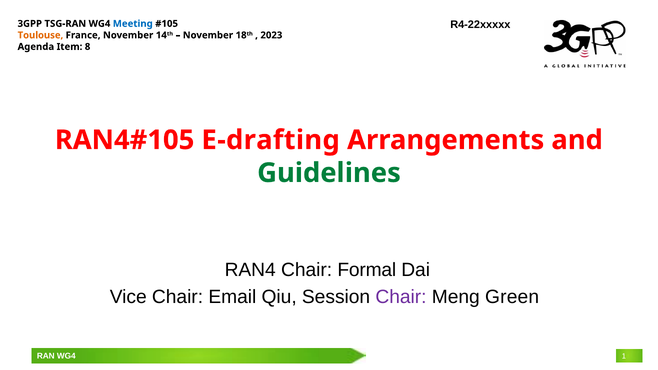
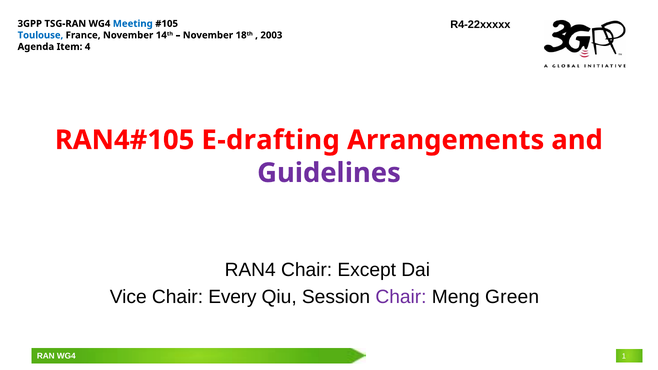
Toulouse colour: orange -> blue
2023: 2023 -> 2003
8: 8 -> 4
Guidelines colour: green -> purple
Formal: Formal -> Except
Email: Email -> Every
